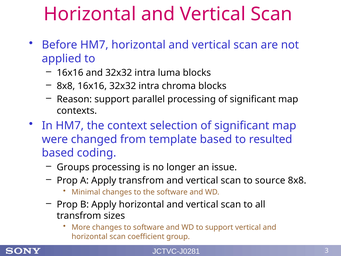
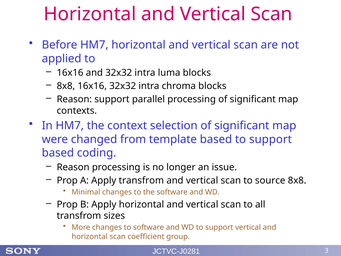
based to resulted: resulted -> support
Groups at (73, 167): Groups -> Reason
